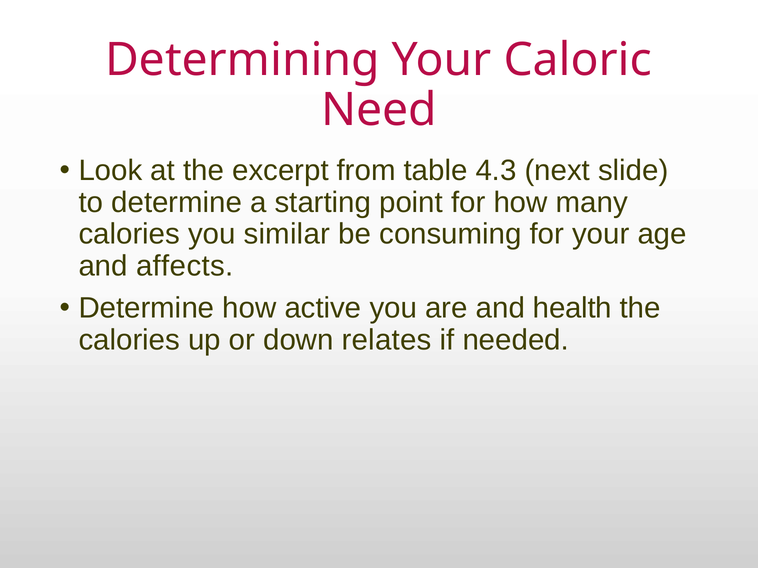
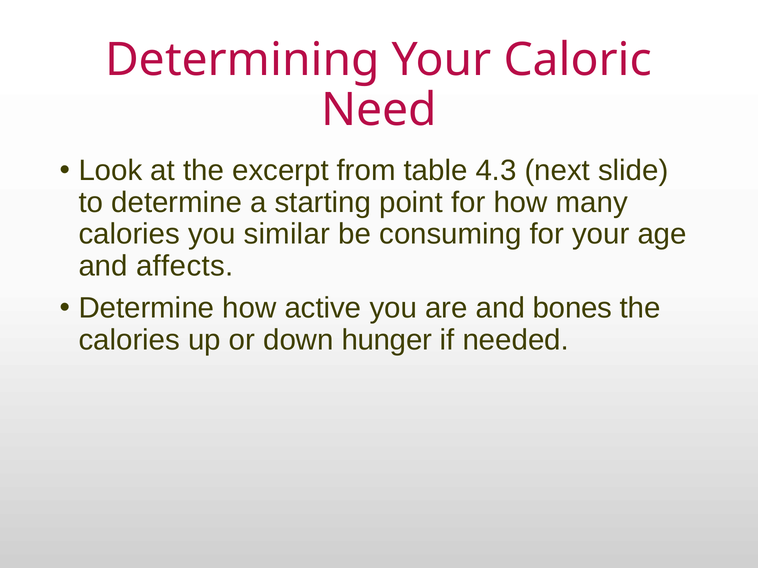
health: health -> bones
relates: relates -> hunger
